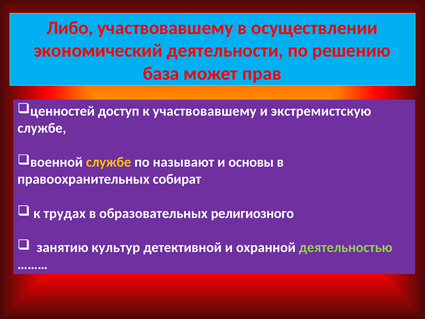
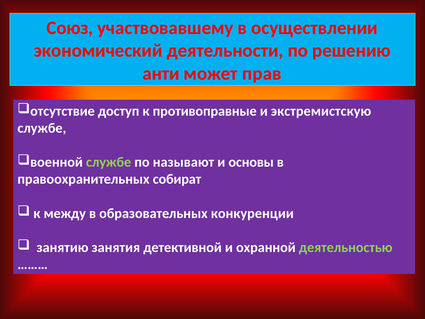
Либо: Либо -> Союз
база: база -> анти
ценностей: ценностей -> отсутствие
к участвовавшему: участвовавшему -> противоправные
службе at (109, 162) colour: yellow -> light green
трудах: трудах -> между
религиозного: религиозного -> конкуренции
культур: культур -> занятия
